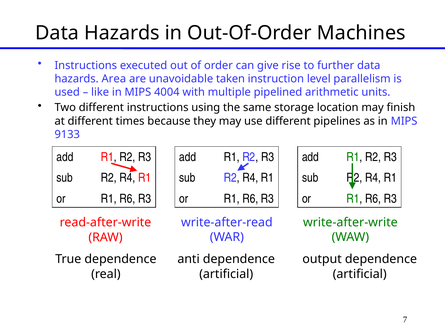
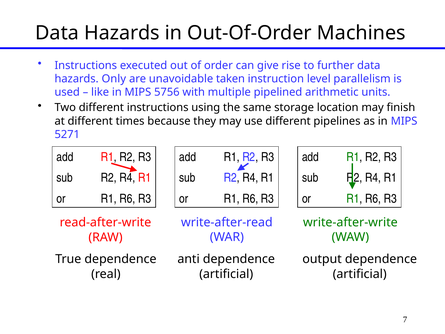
Area: Area -> Only
4004: 4004 -> 5756
9133: 9133 -> 5271
